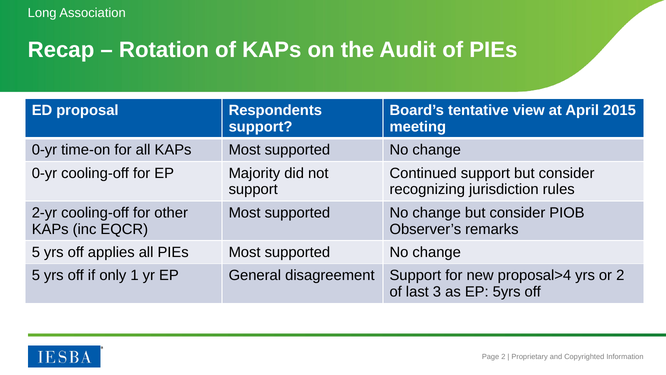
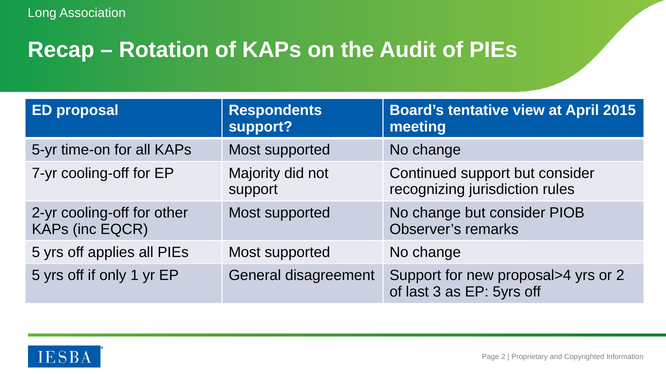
0-yr at (44, 150): 0-yr -> 5-yr
0-yr at (44, 173): 0-yr -> 7-yr
